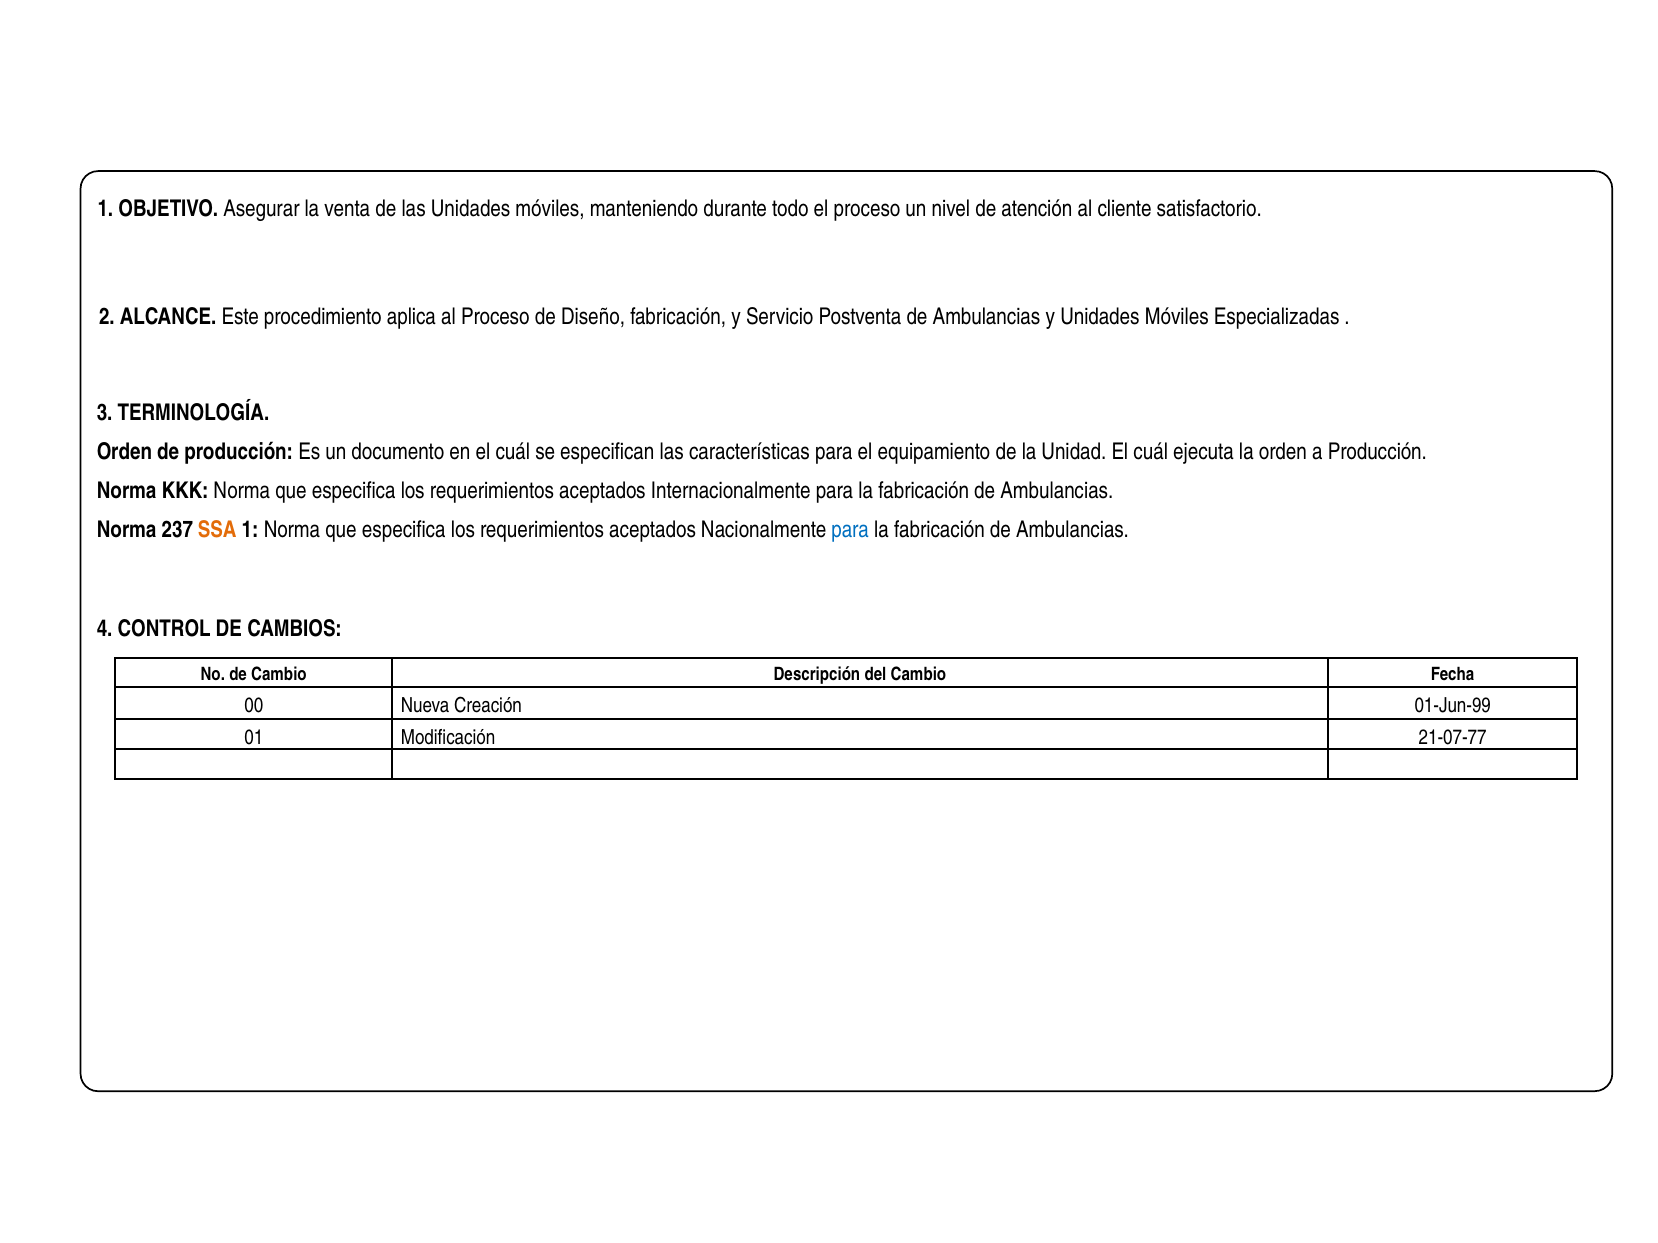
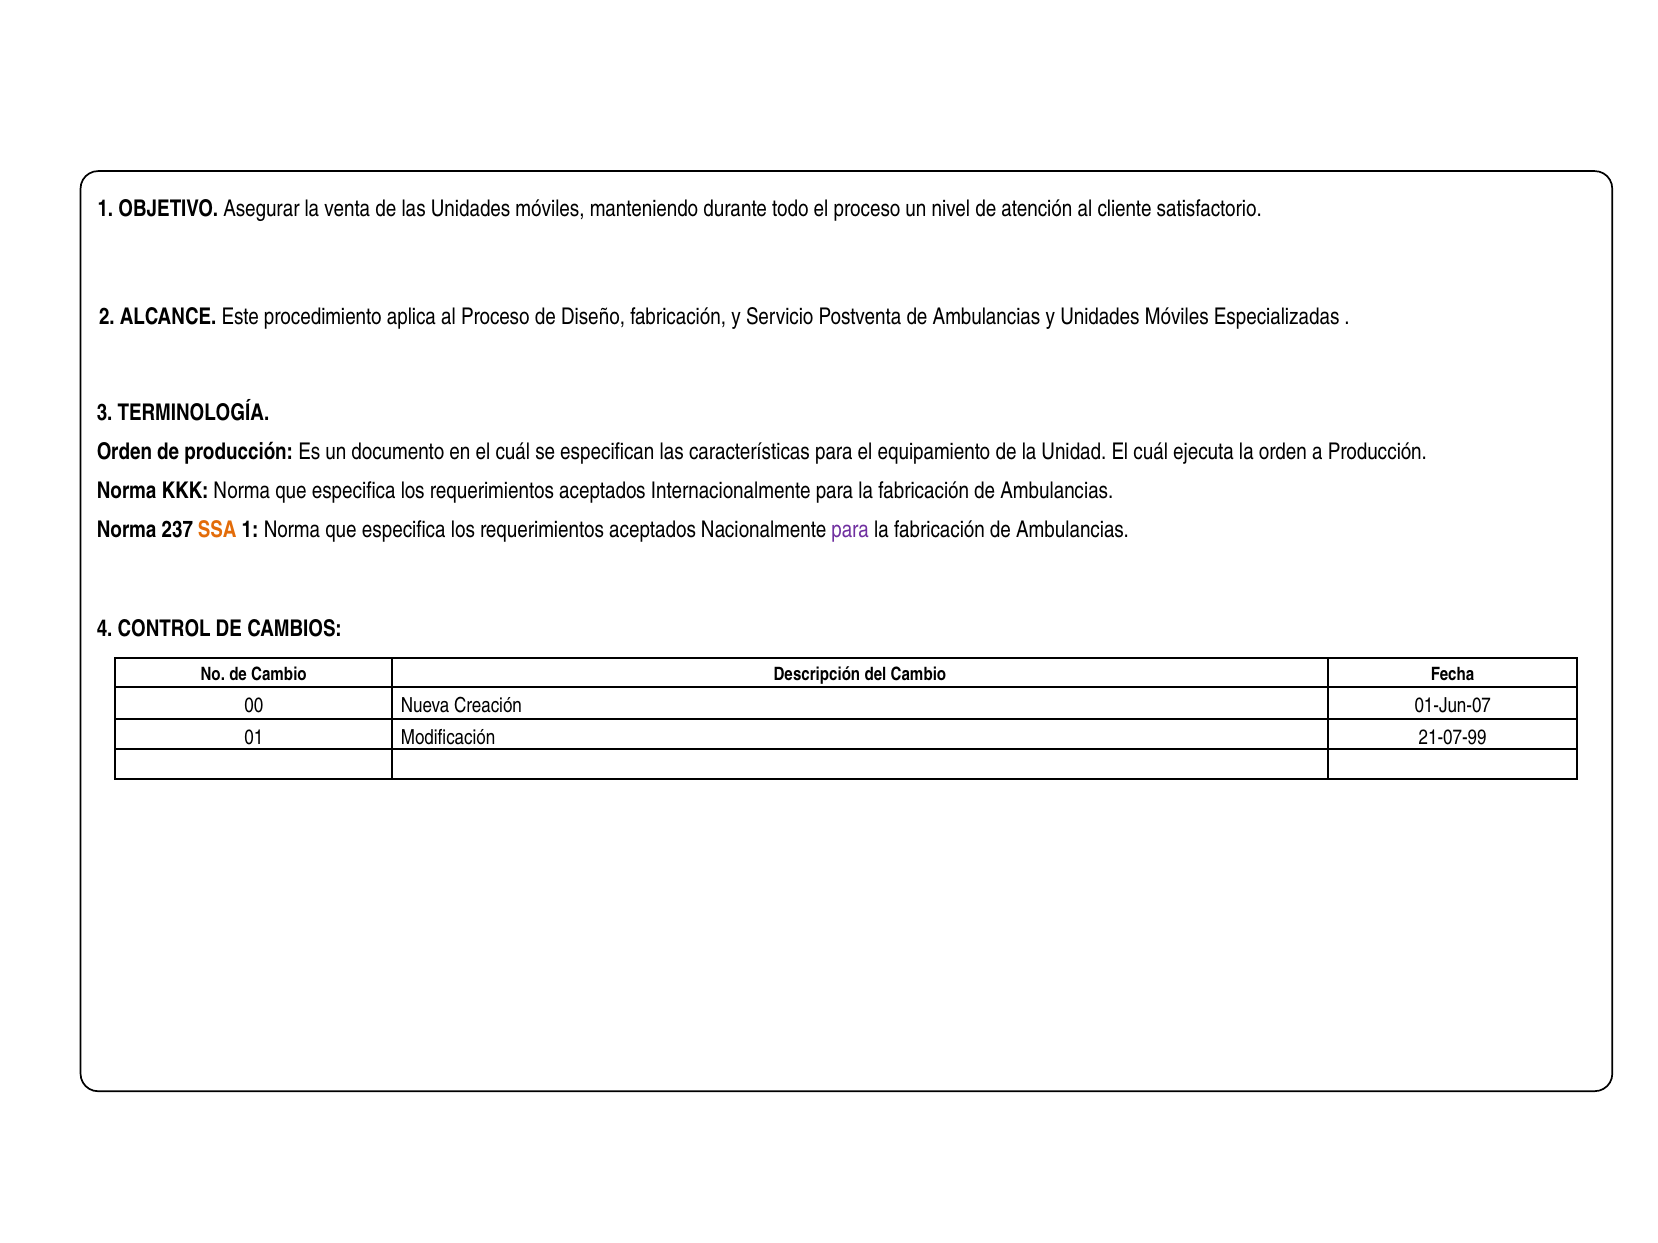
para at (850, 530) colour: blue -> purple
01-Jun-99: 01-Jun-99 -> 01-Jun-07
21-07-77: 21-07-77 -> 21-07-99
